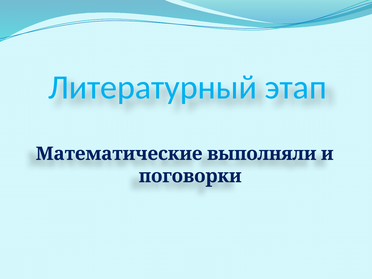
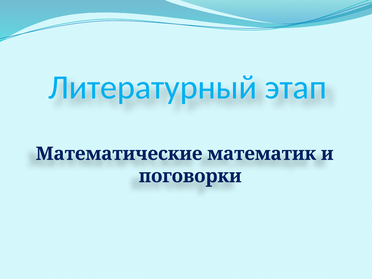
выполняли: выполняли -> математик
